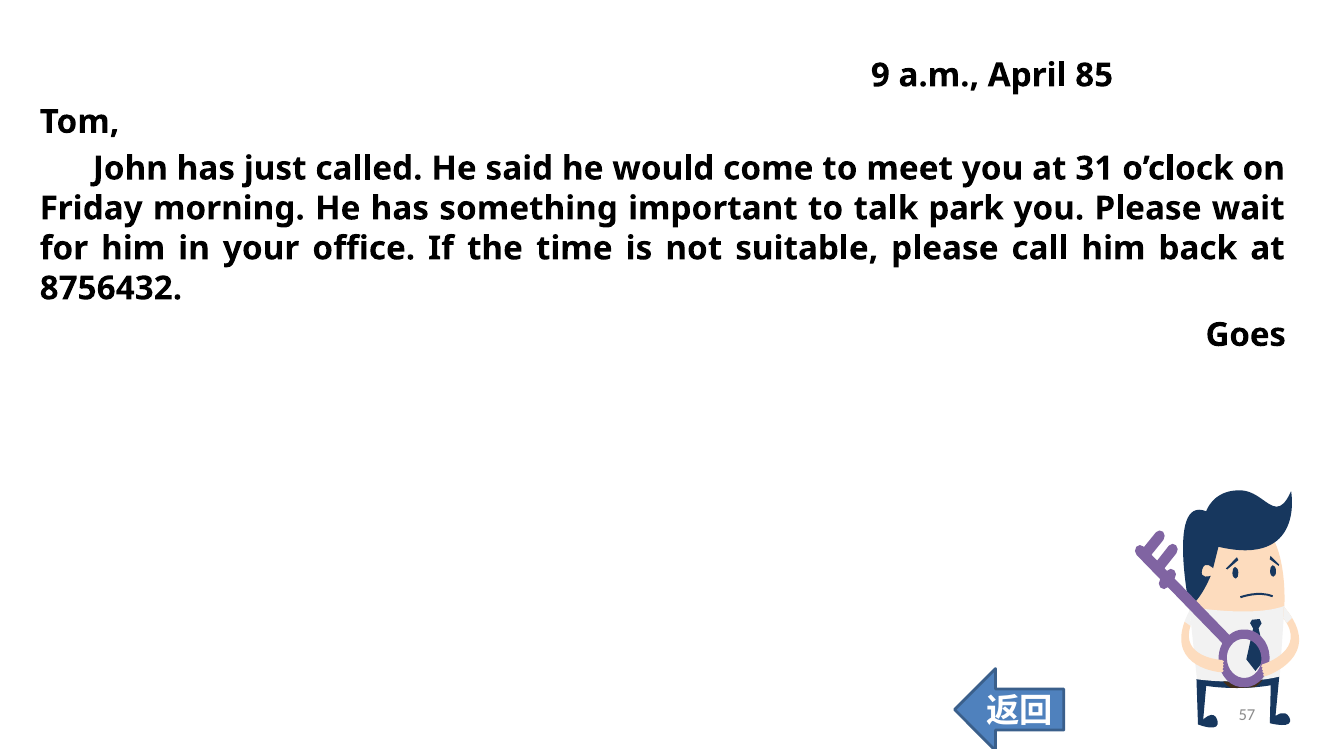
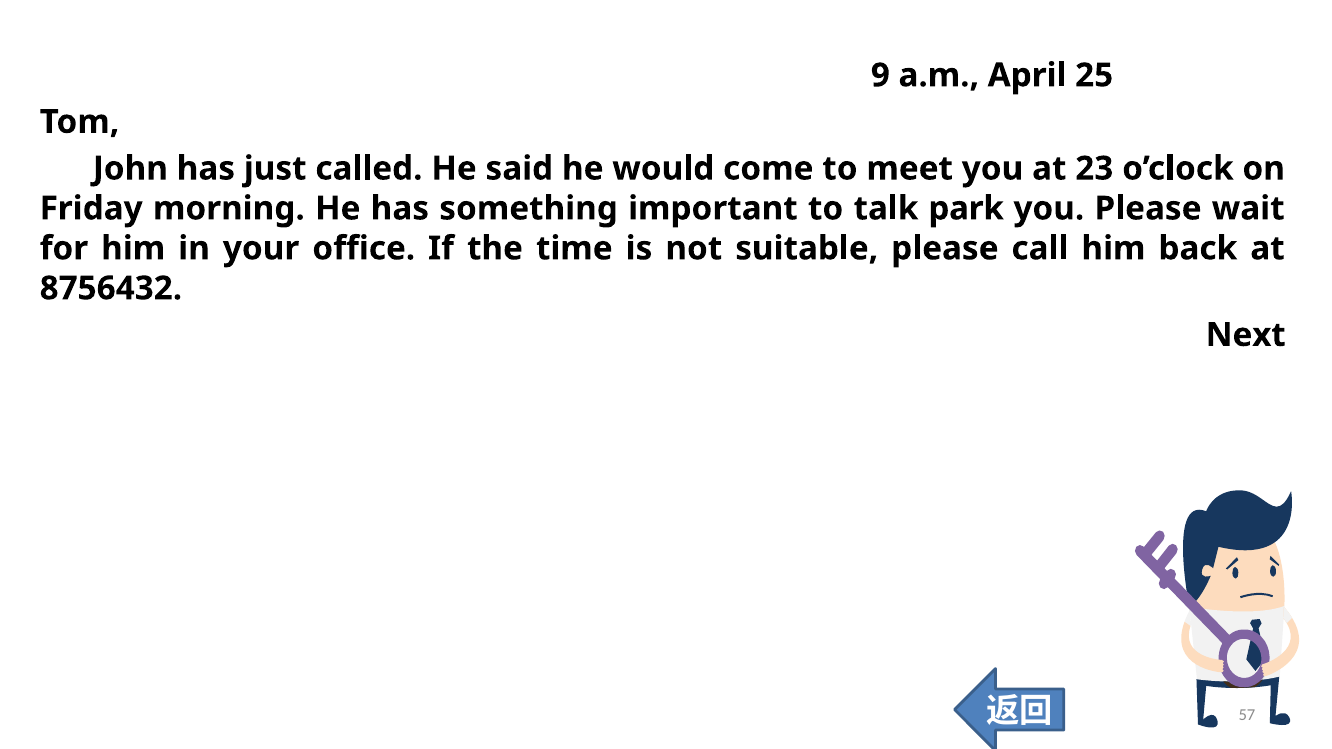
85: 85 -> 25
31: 31 -> 23
Goes: Goes -> Next
